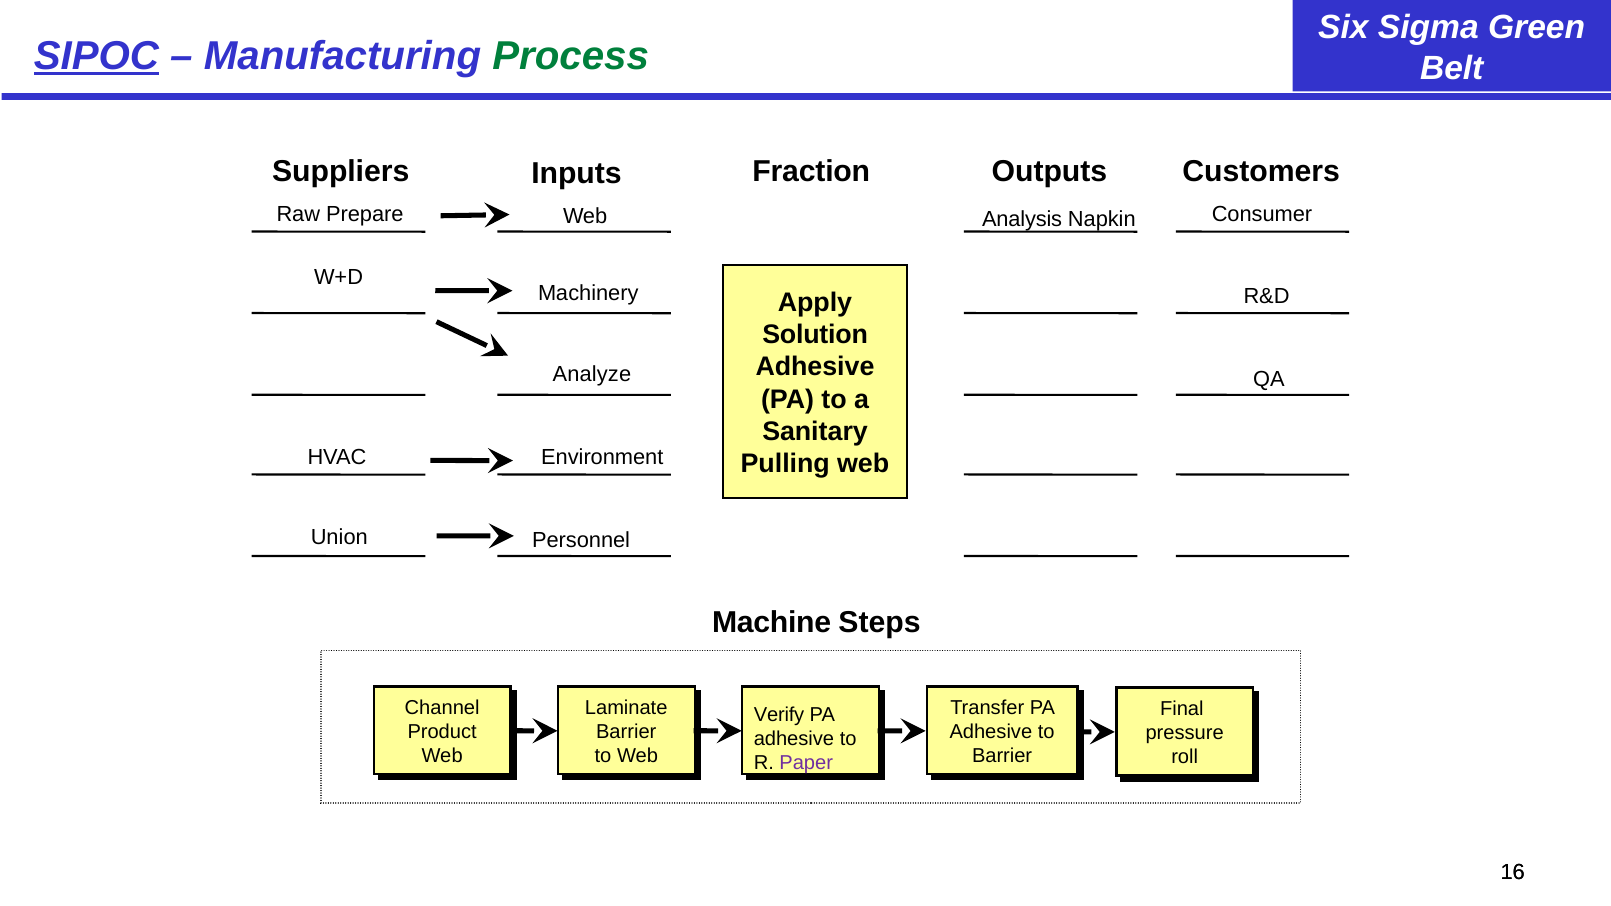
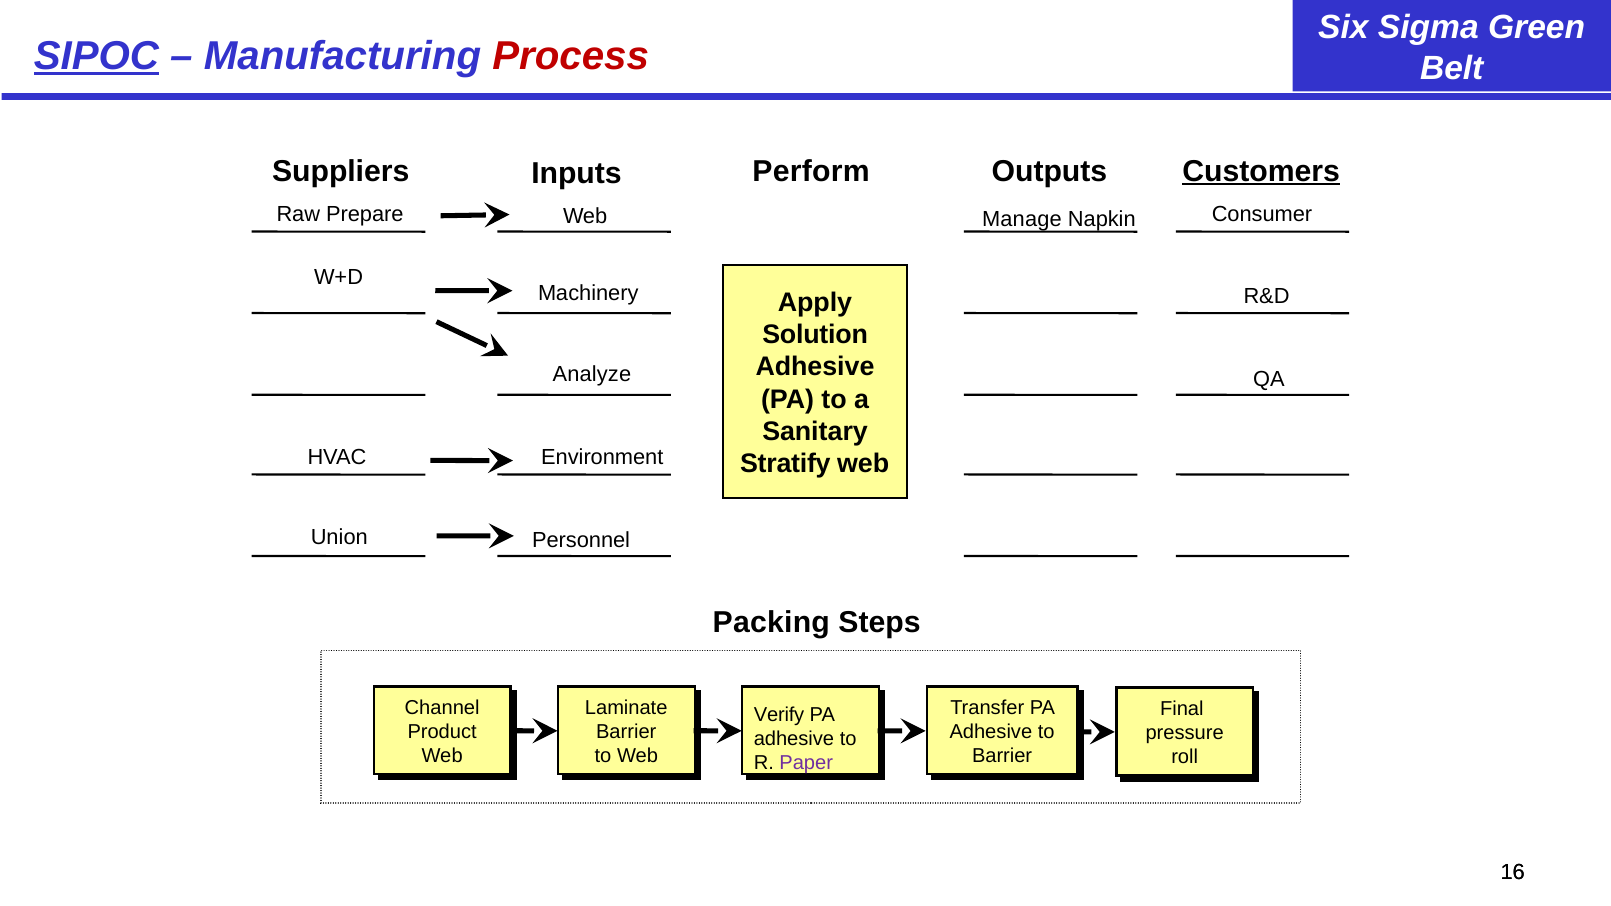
Process colour: green -> red
Fraction: Fraction -> Perform
Customers underline: none -> present
Analysis: Analysis -> Manage
Pulling: Pulling -> Stratify
Machine: Machine -> Packing
